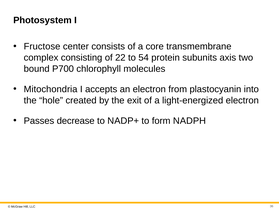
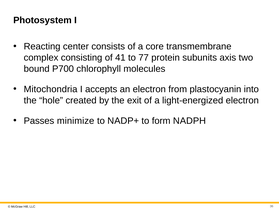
Fructose: Fructose -> Reacting
22: 22 -> 41
54: 54 -> 77
decrease: decrease -> minimize
